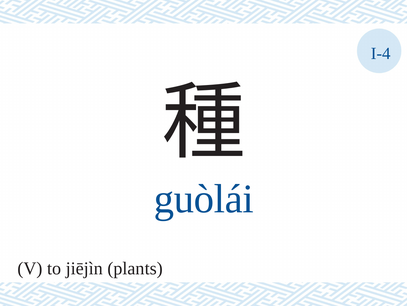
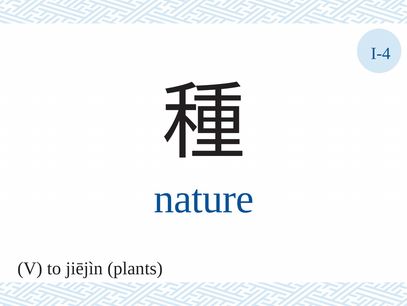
guòlái: guòlái -> nature
